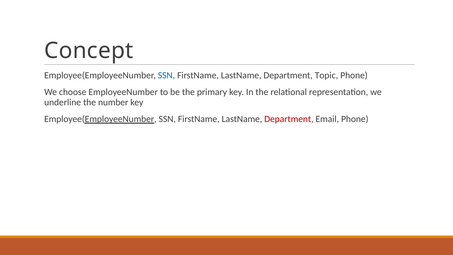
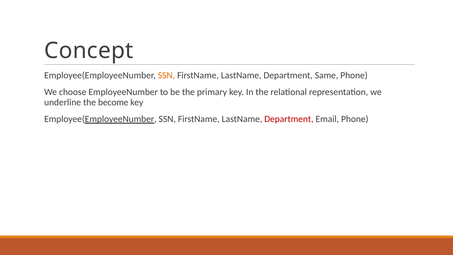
SSN at (166, 75) colour: blue -> orange
Topic: Topic -> Same
number: number -> become
